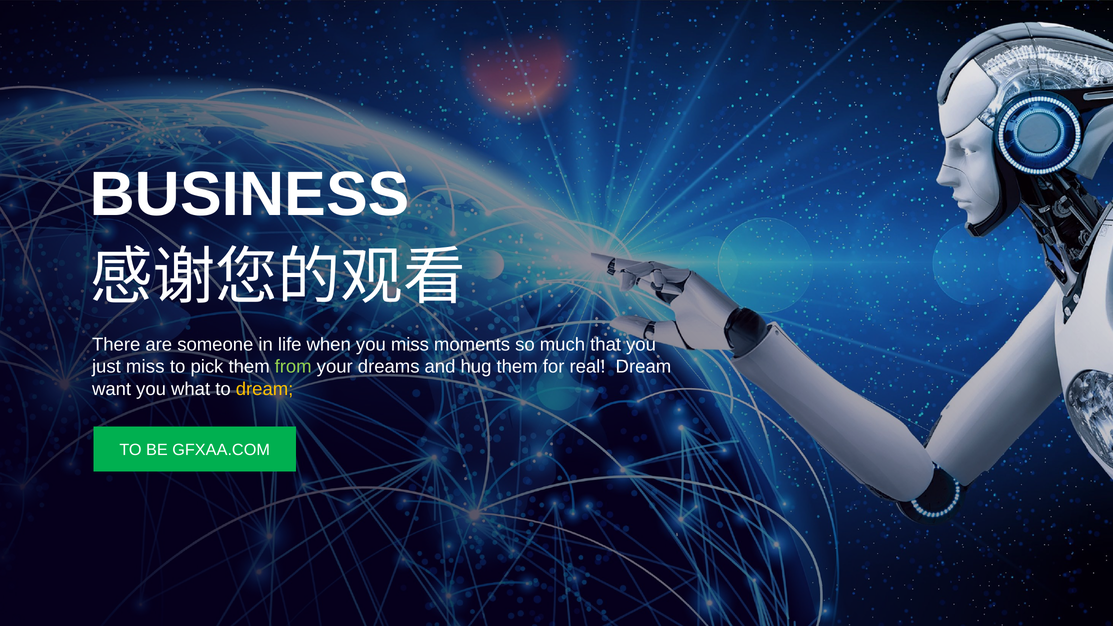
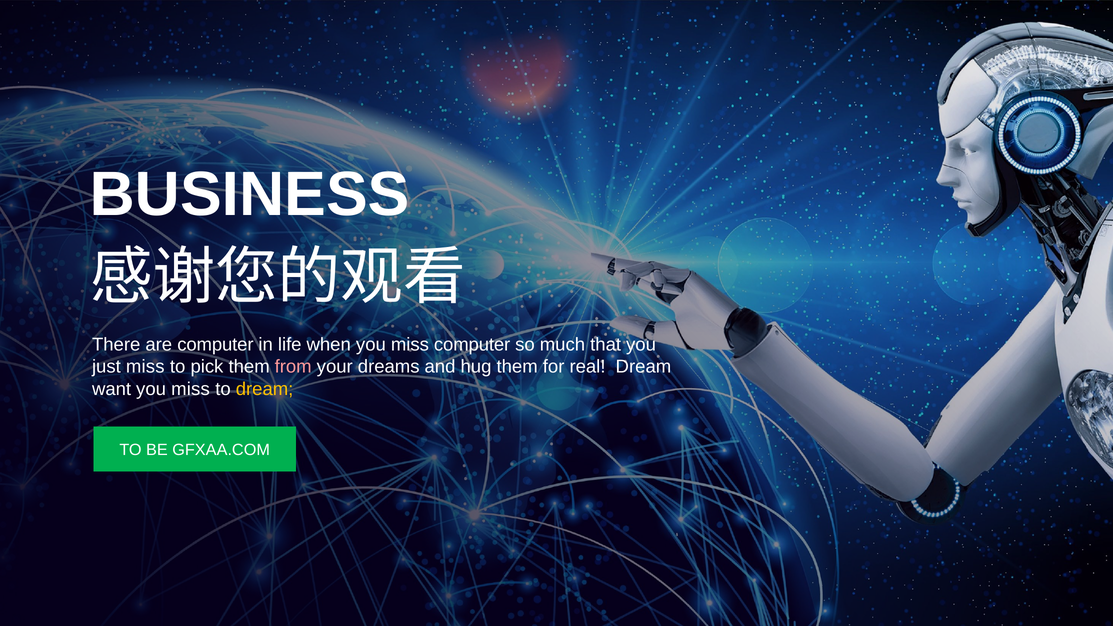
are someone: someone -> computer
miss moments: moments -> computer
from colour: light green -> pink
what at (191, 389): what -> miss
